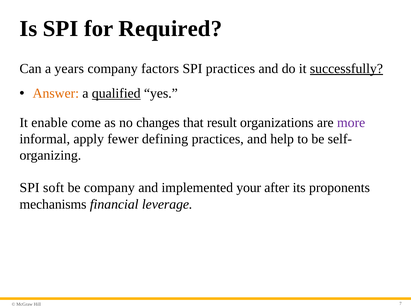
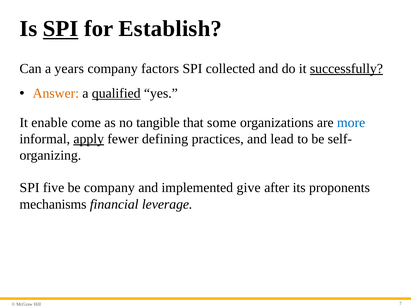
SPI at (61, 29) underline: none -> present
Required: Required -> Establish
SPI practices: practices -> collected
changes: changes -> tangible
result: result -> some
more colour: purple -> blue
apply underline: none -> present
help: help -> lead
soft: soft -> five
your: your -> give
